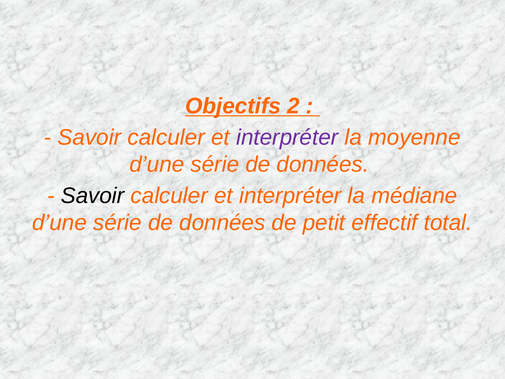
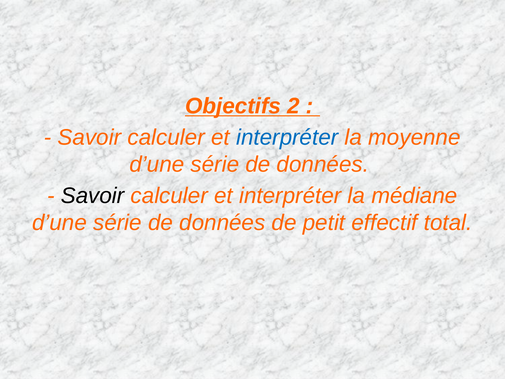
interpréter at (287, 137) colour: purple -> blue
